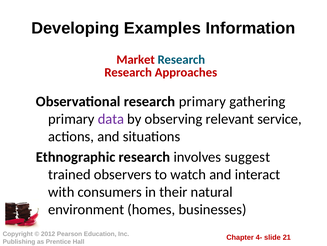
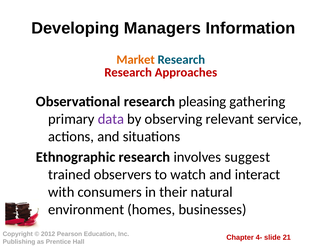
Examples: Examples -> Managers
Market colour: red -> orange
research primary: primary -> pleasing
